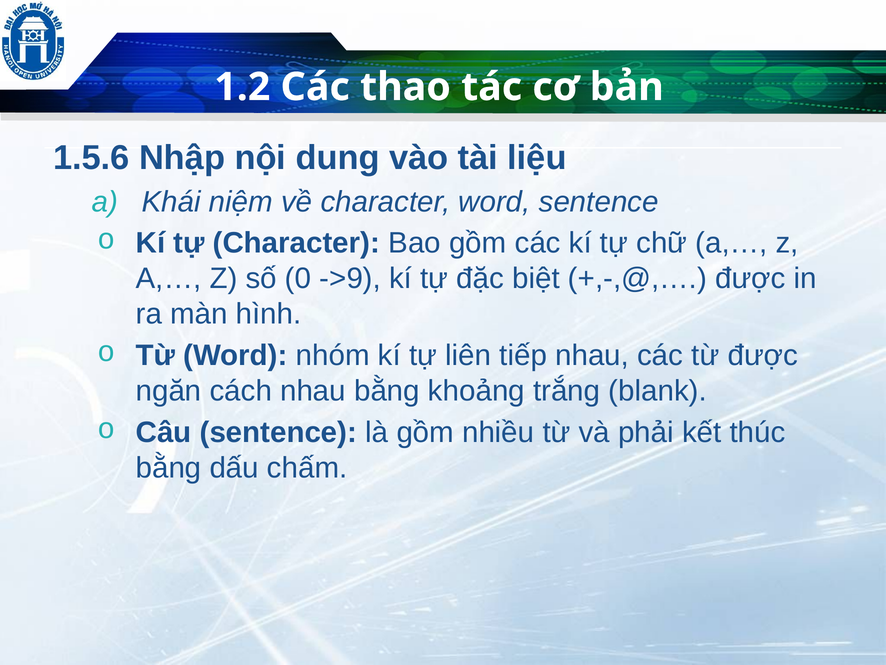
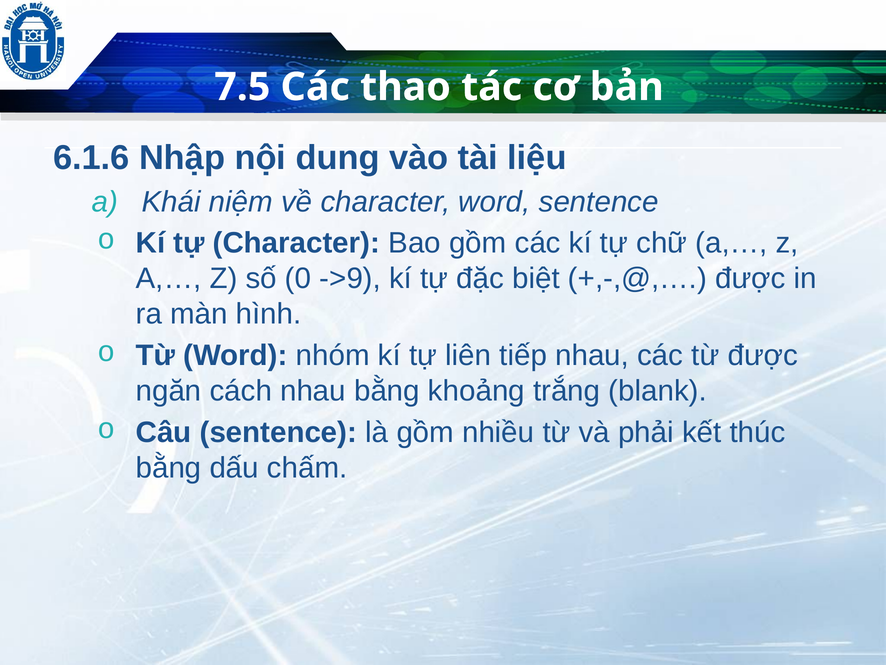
1.2: 1.2 -> 7.5
1.5.6: 1.5.6 -> 6.1.6
